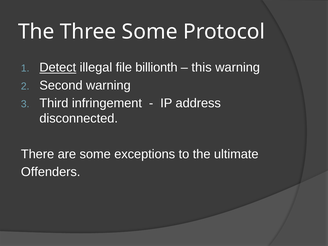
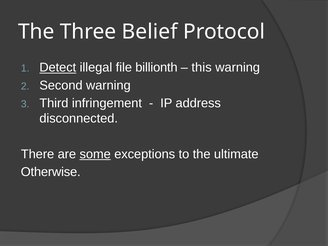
Three Some: Some -> Belief
some at (95, 154) underline: none -> present
Offenders: Offenders -> Otherwise
